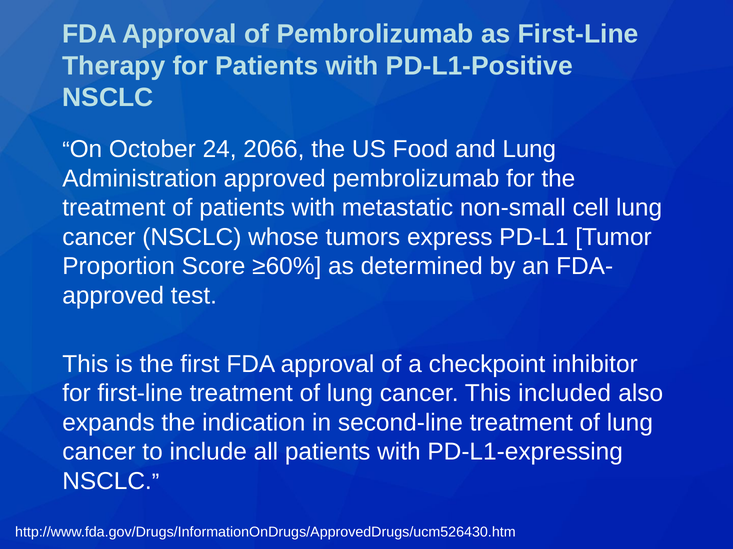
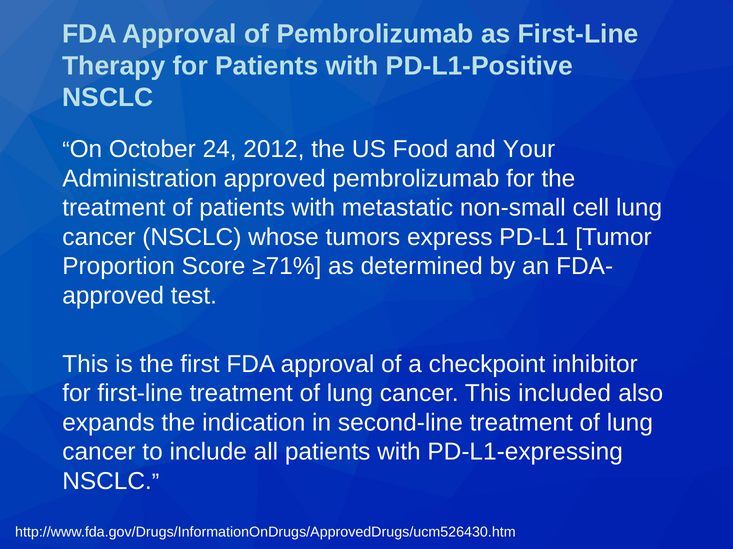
2066: 2066 -> 2012
and Lung: Lung -> Your
≥60%: ≥60% -> ≥71%
